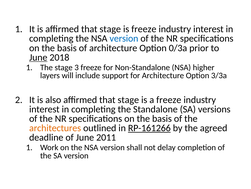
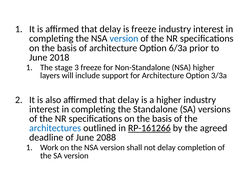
is affirmed that stage: stage -> delay
0/3a: 0/3a -> 6/3a
June at (38, 57) underline: present -> none
also affirmed that stage: stage -> delay
a freeze: freeze -> higher
architectures colour: orange -> blue
2011: 2011 -> 2088
